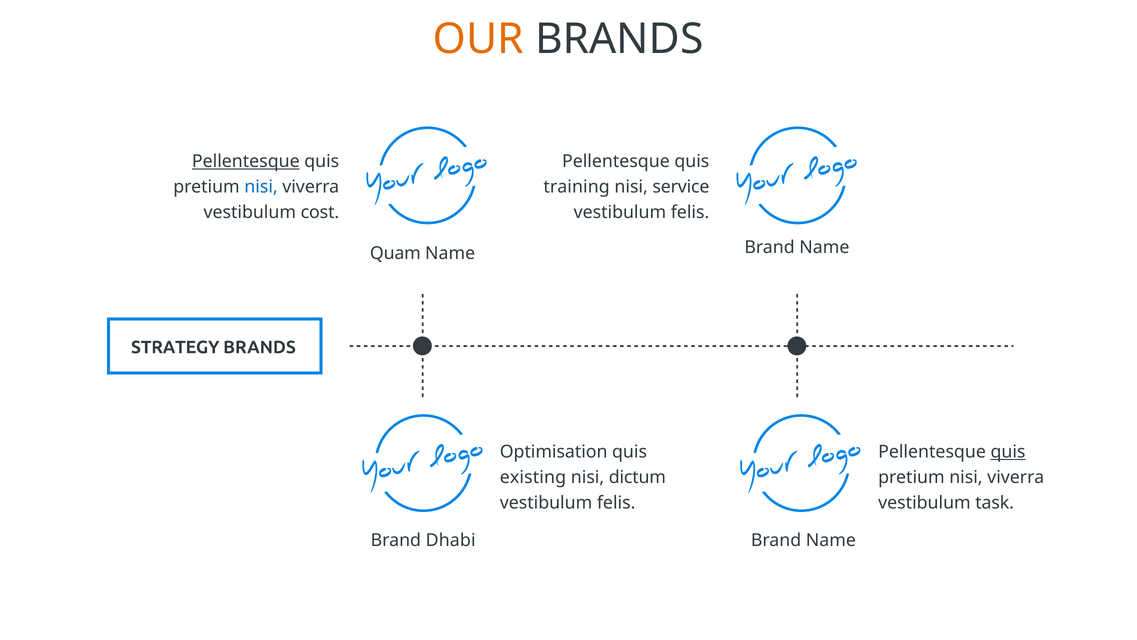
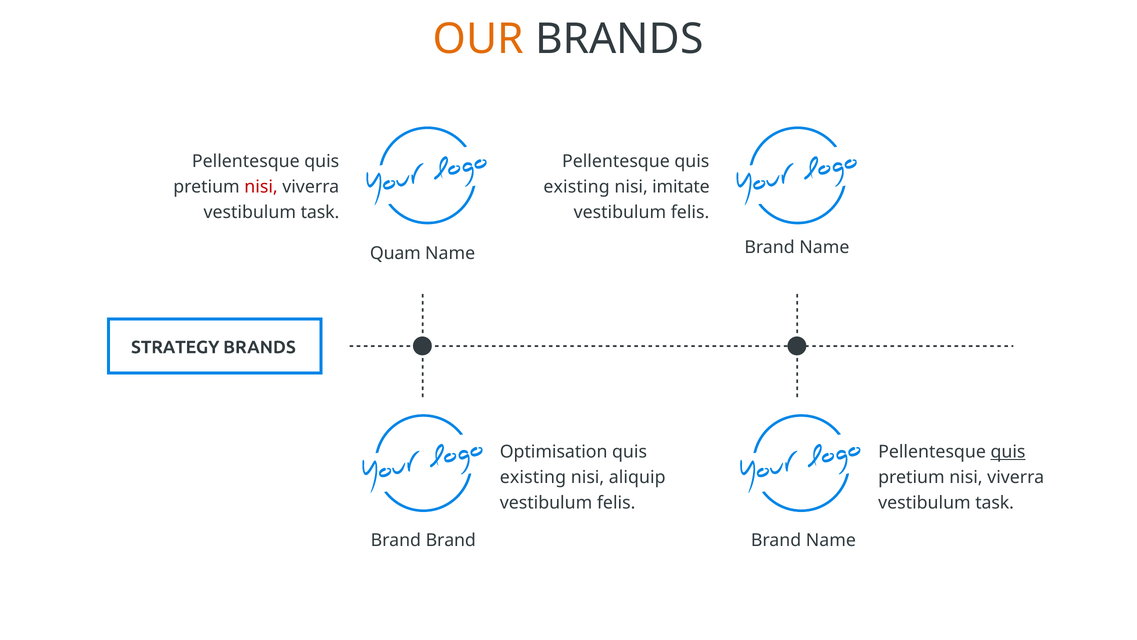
Pellentesque at (246, 161) underline: present -> none
nisi at (261, 187) colour: blue -> red
training at (577, 187): training -> existing
service: service -> imitate
cost at (320, 212): cost -> task
dictum: dictum -> aliquip
Dhabi at (451, 540): Dhabi -> Brand
